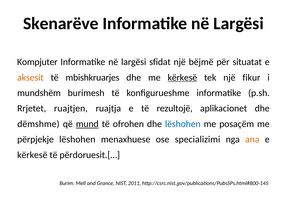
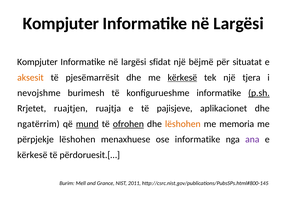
Skenarëve at (61, 24): Skenarëve -> Kompjuter
mbishkruarjes: mbishkruarjes -> pjesëmarrësit
fikur: fikur -> tjera
mundshëm: mundshëm -> nevojshme
p.sh underline: none -> present
rezultojë: rezultojë -> pajisjeve
dëmshme: dëmshme -> ngatërrim
ofrohen underline: none -> present
lëshohen at (183, 124) colour: blue -> orange
posaçëm: posaçëm -> memoria
ose specializimi: specializimi -> informatike
ana colour: orange -> purple
